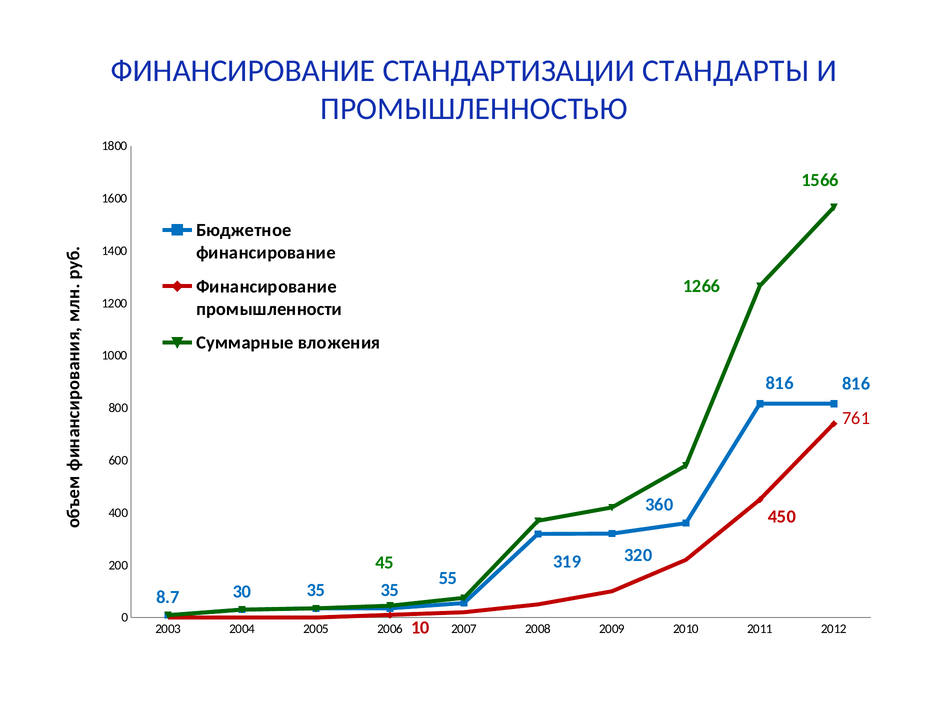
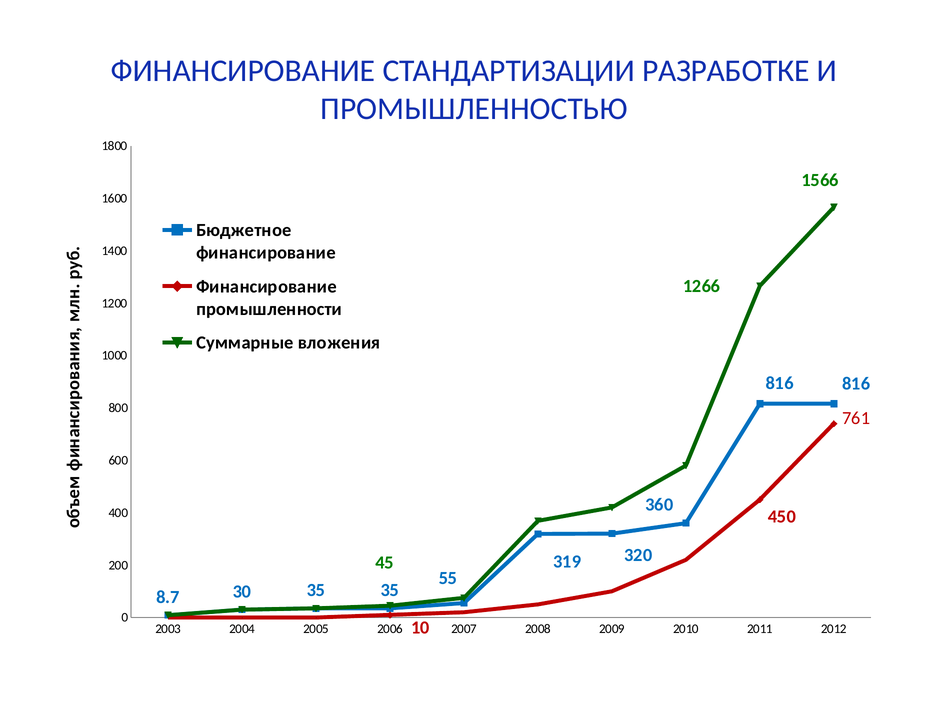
СТАНДАРТЫ: СТАНДАРТЫ -> РАЗРАБОТКЕ
